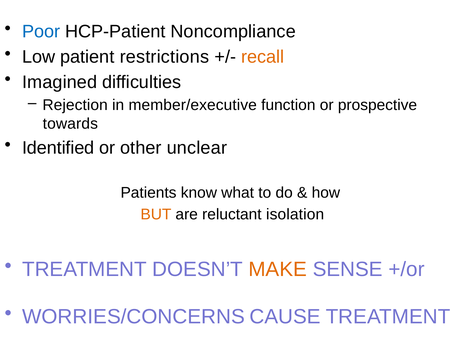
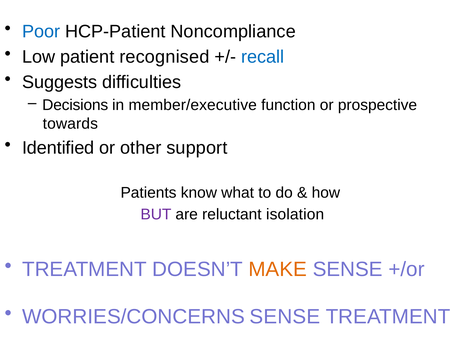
restrictions: restrictions -> recognised
recall colour: orange -> blue
Imagined: Imagined -> Suggests
Rejection: Rejection -> Decisions
unclear: unclear -> support
BUT colour: orange -> purple
WORRIES/CONCERNS CAUSE: CAUSE -> SENSE
